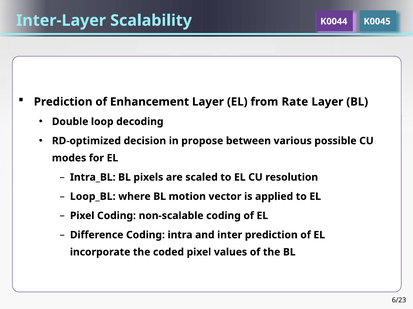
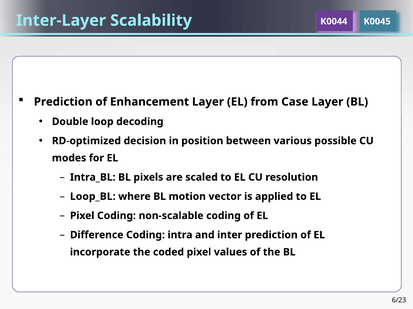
Rate: Rate -> Case
propose: propose -> position
